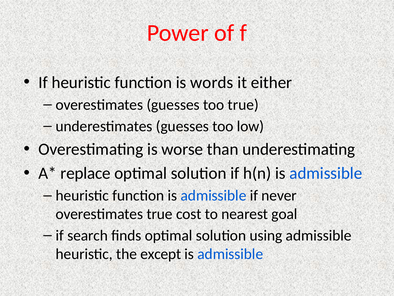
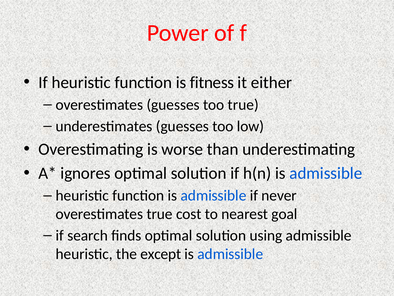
words: words -> fitness
replace: replace -> ignores
